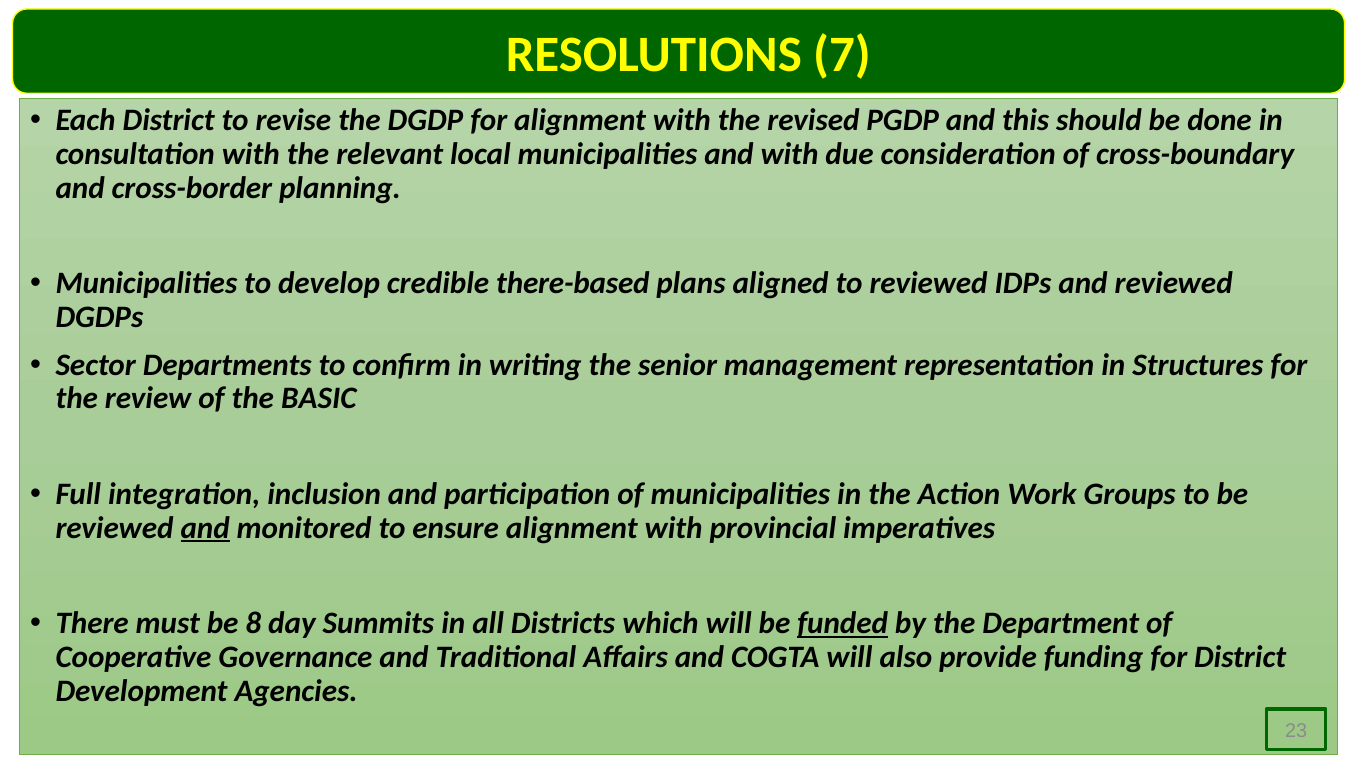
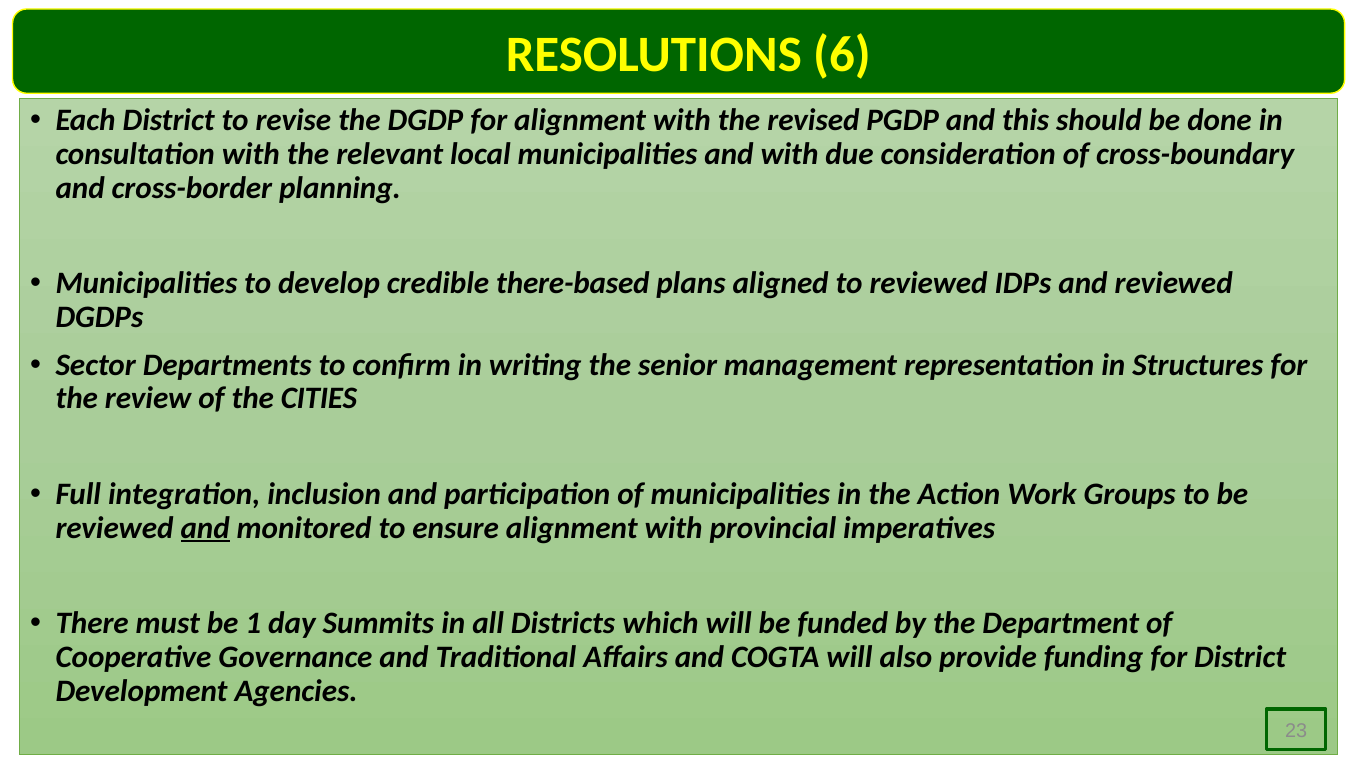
7: 7 -> 6
BASIC: BASIC -> CITIES
8: 8 -> 1
funded underline: present -> none
